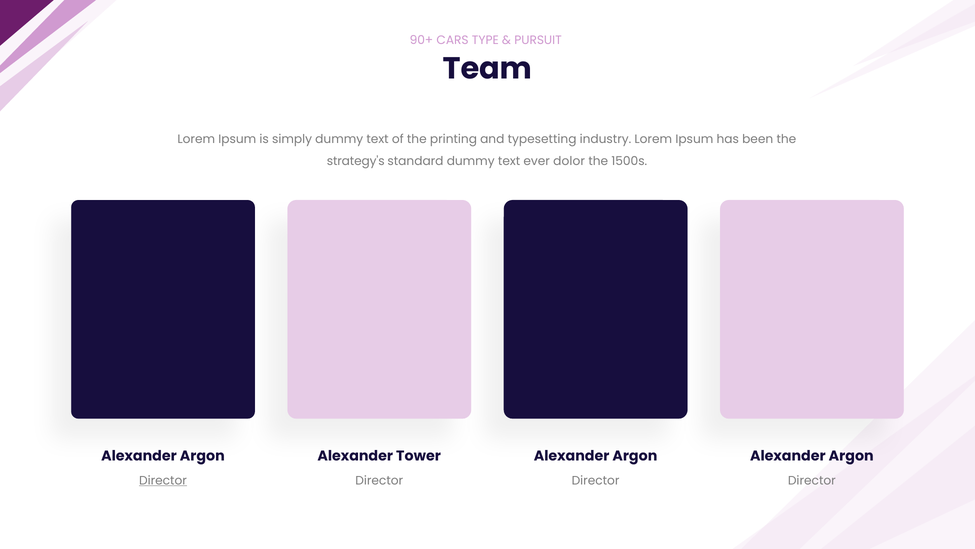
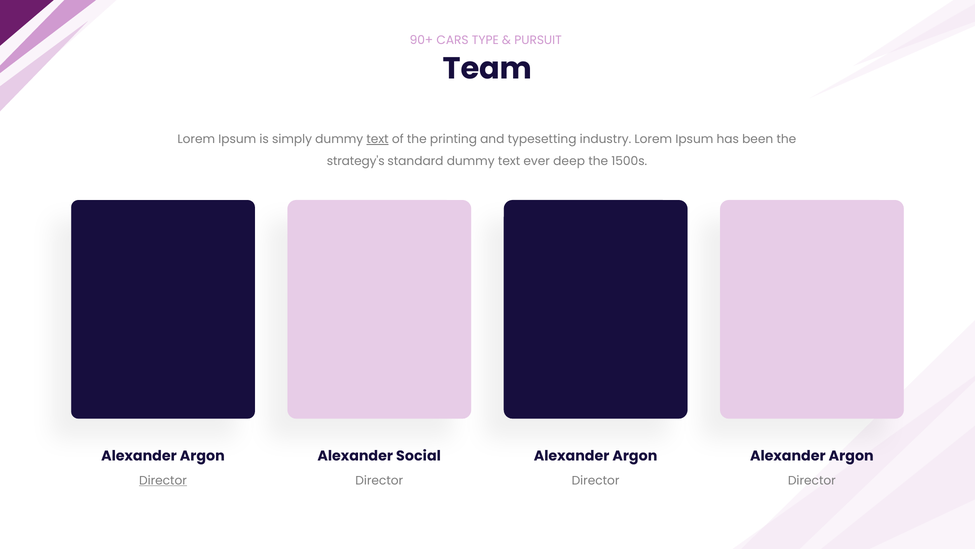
text at (378, 139) underline: none -> present
dolor: dolor -> deep
Tower: Tower -> Social
